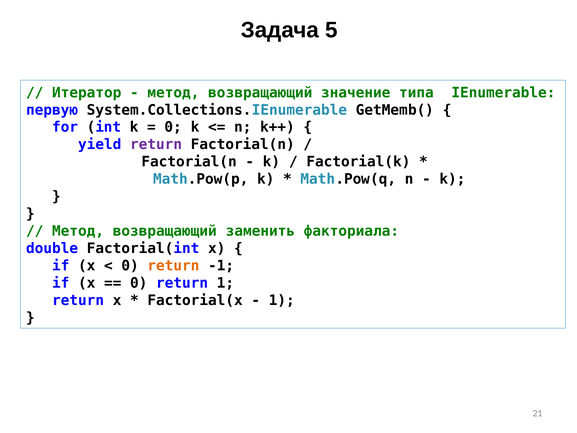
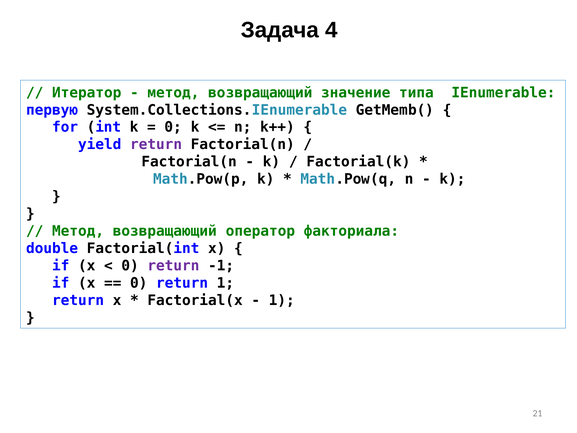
5: 5 -> 4
заменить: заменить -> оператор
return at (173, 266) colour: orange -> purple
